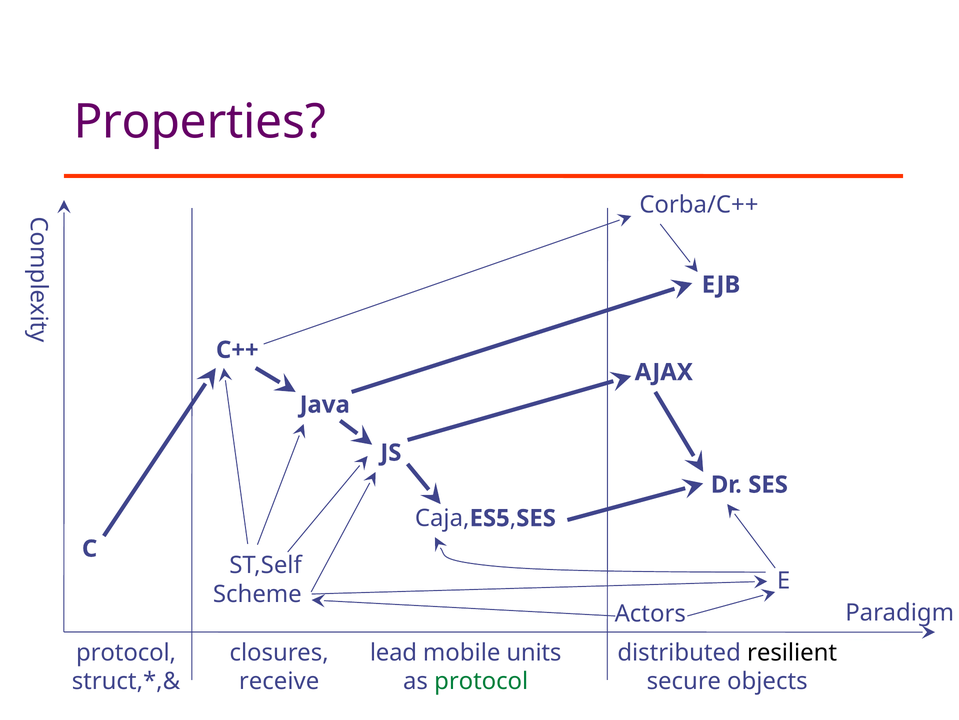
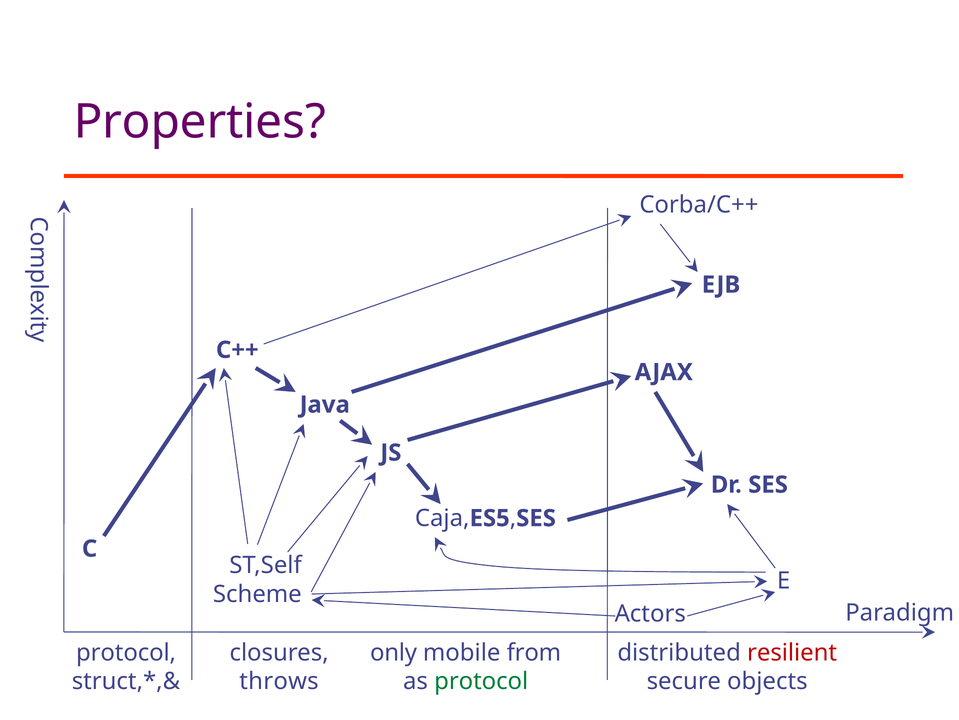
lead: lead -> only
units: units -> from
resilient colour: black -> red
receive: receive -> throws
